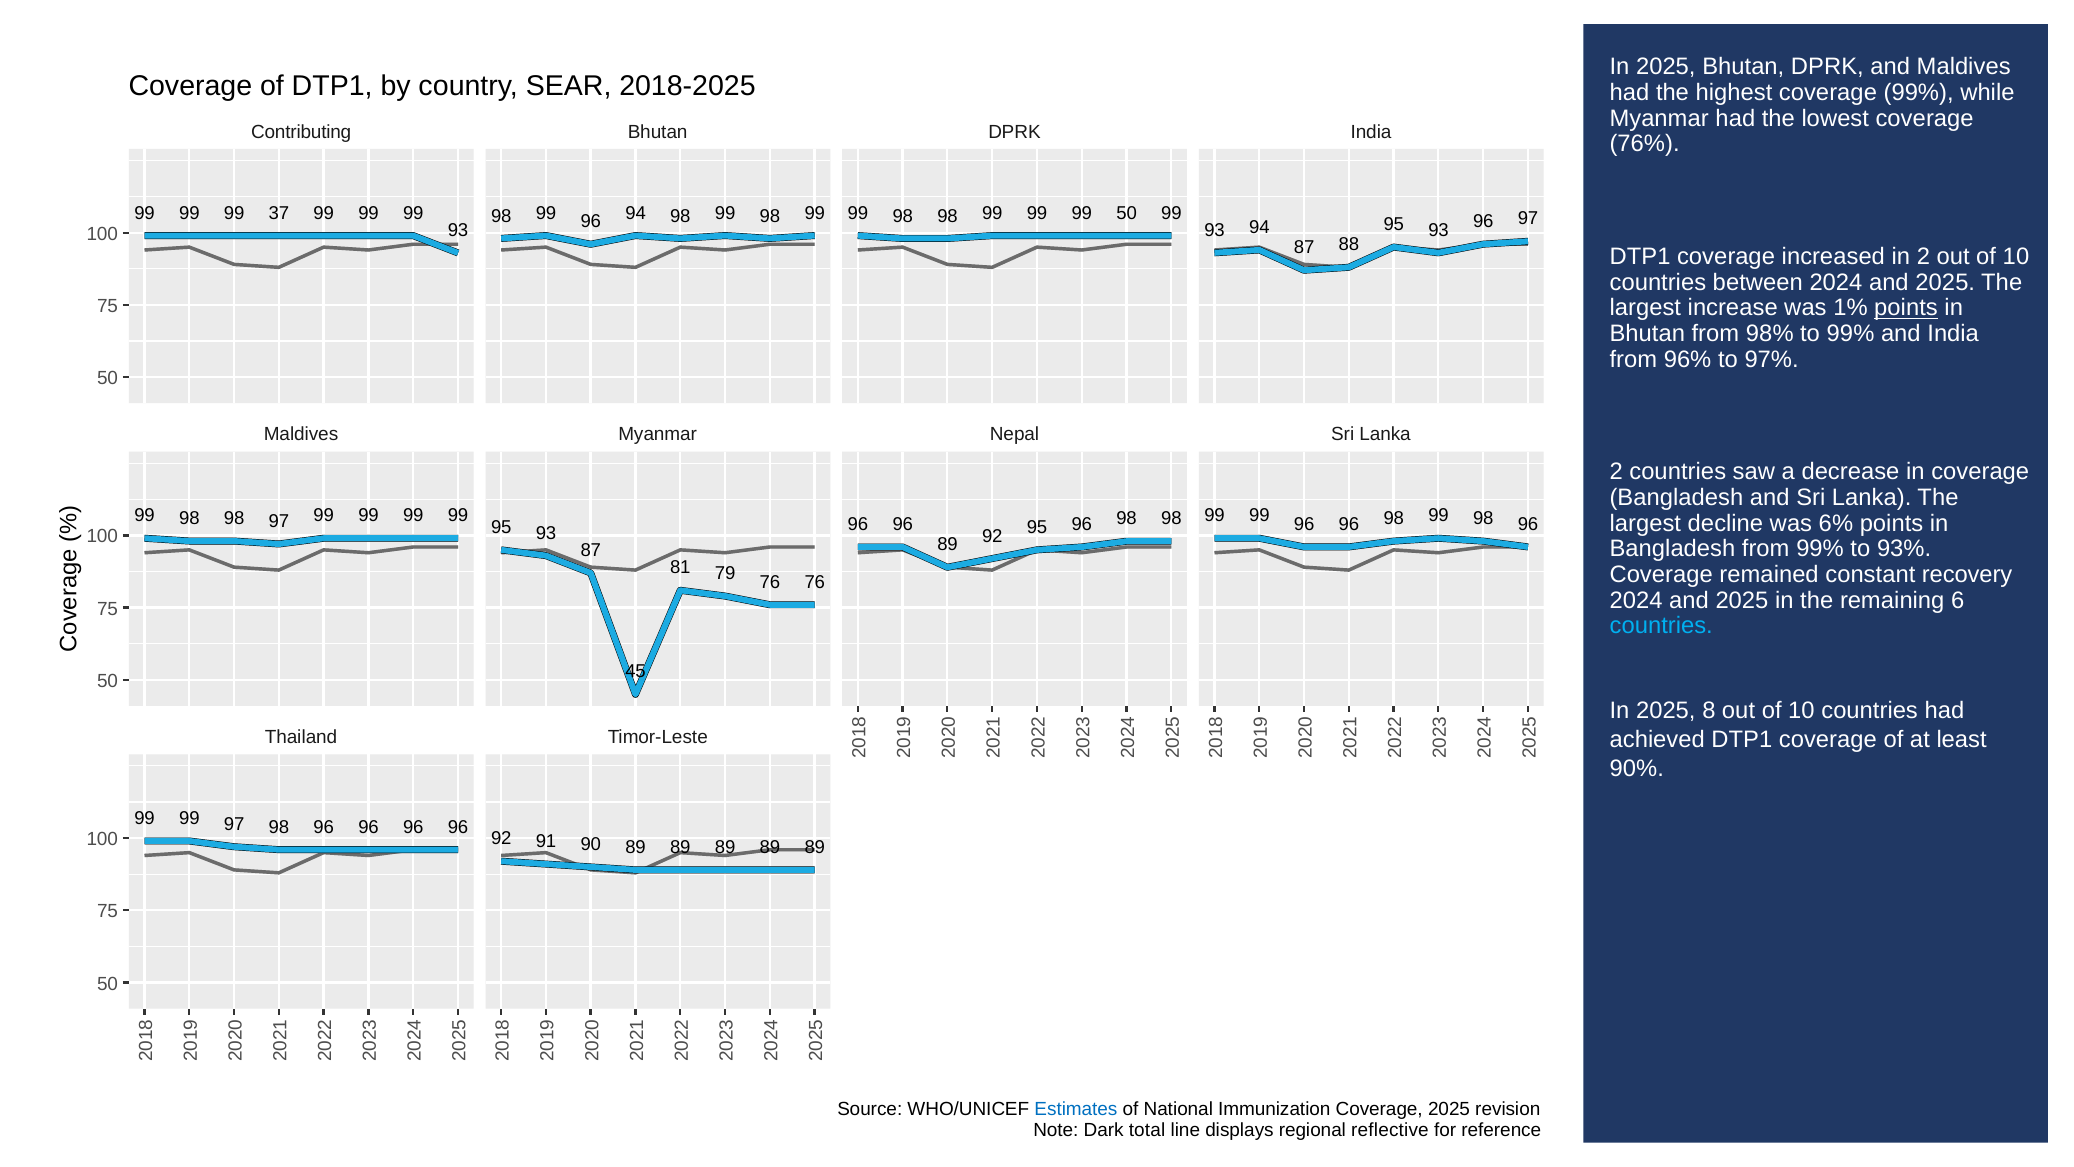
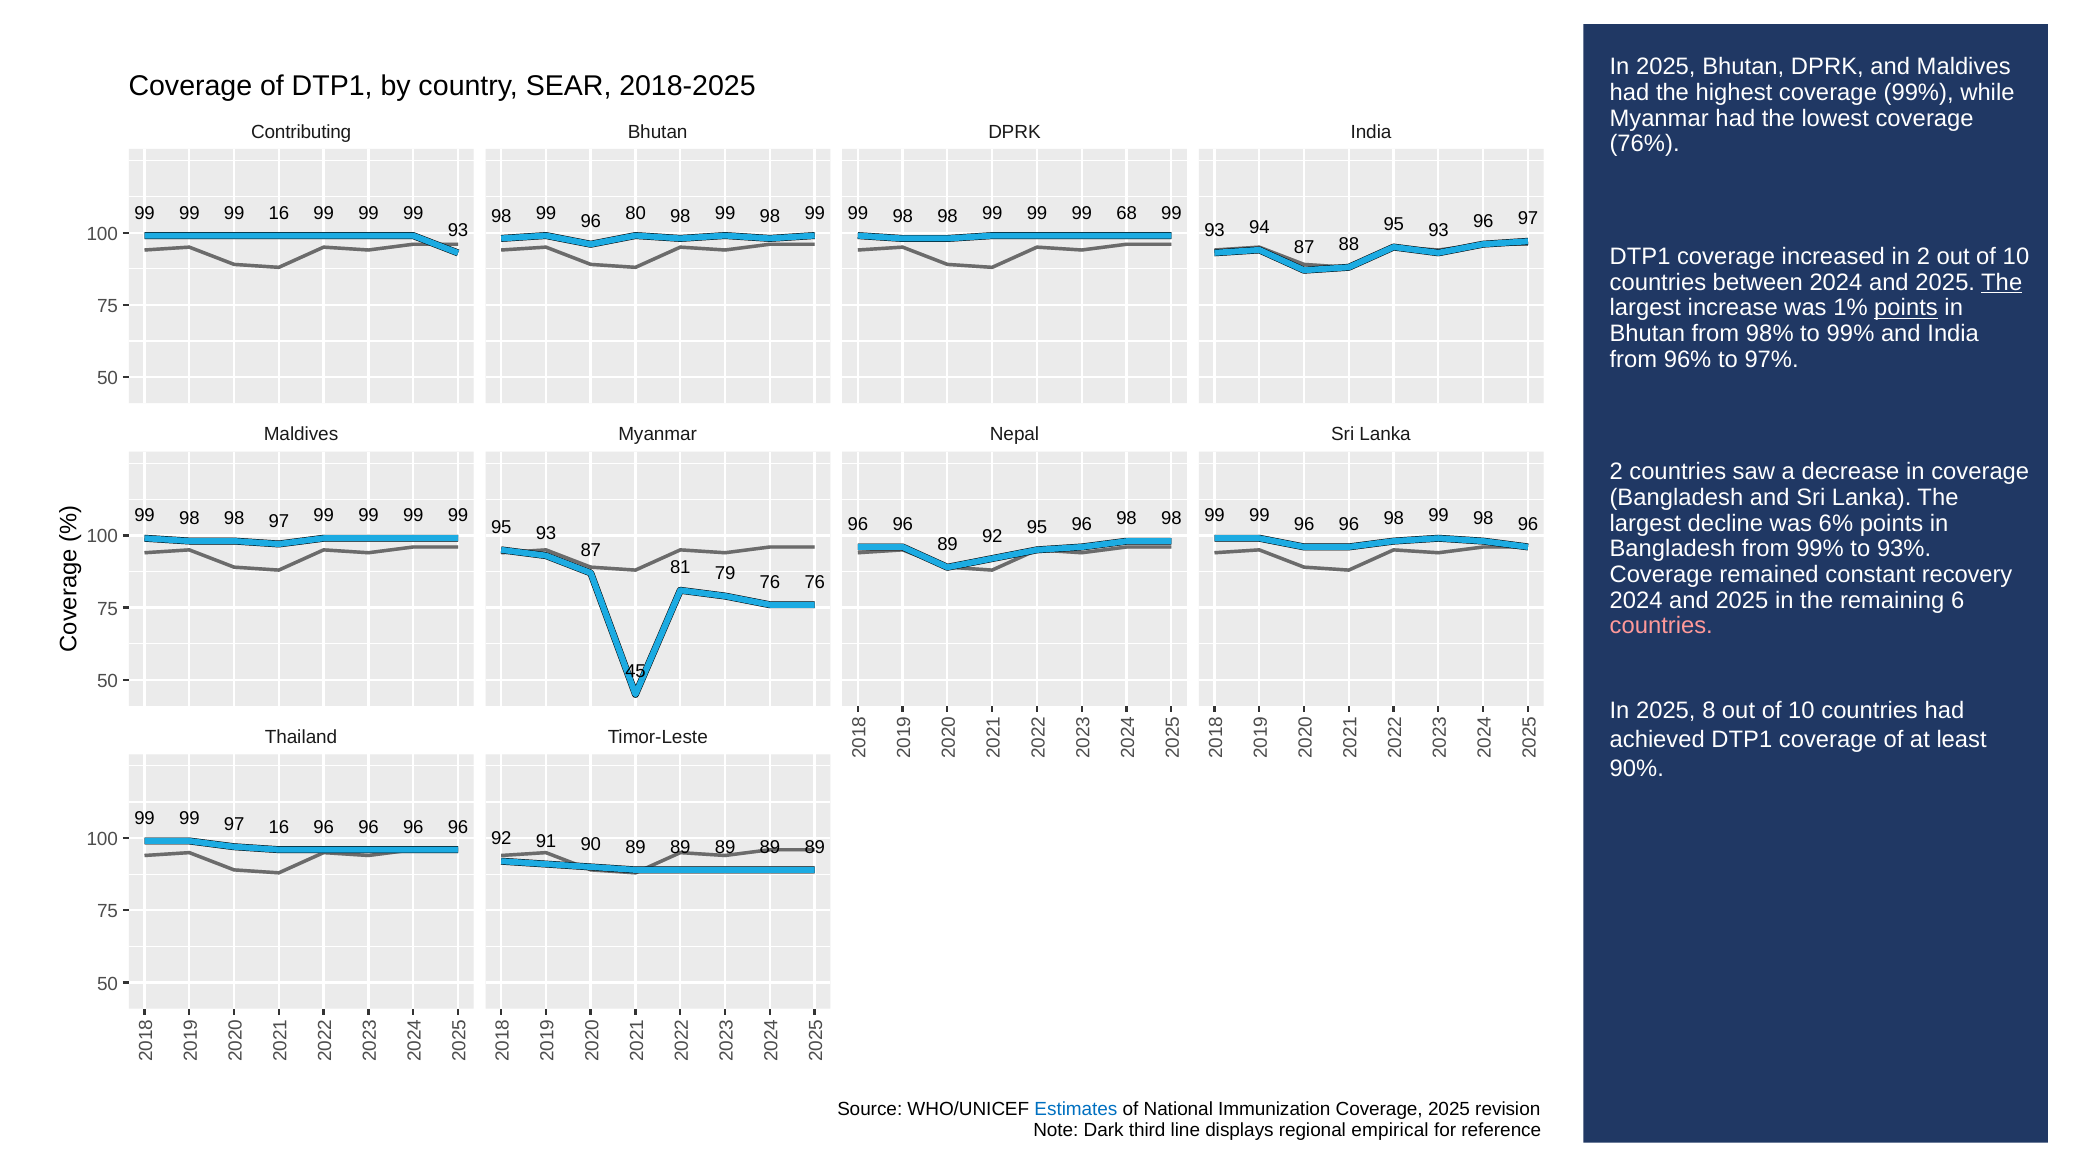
99 37: 37 -> 16
99 50: 50 -> 68
96 94: 94 -> 80
The at (2002, 282) underline: none -> present
countries at (1661, 626) colour: light blue -> pink
97 98: 98 -> 16
total: total -> third
reflective: reflective -> empirical
